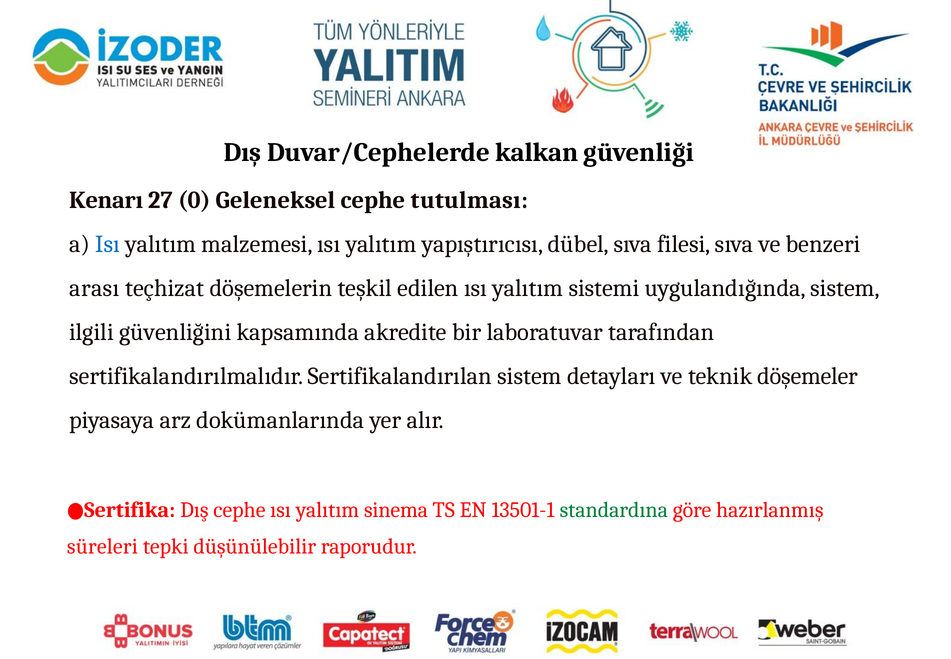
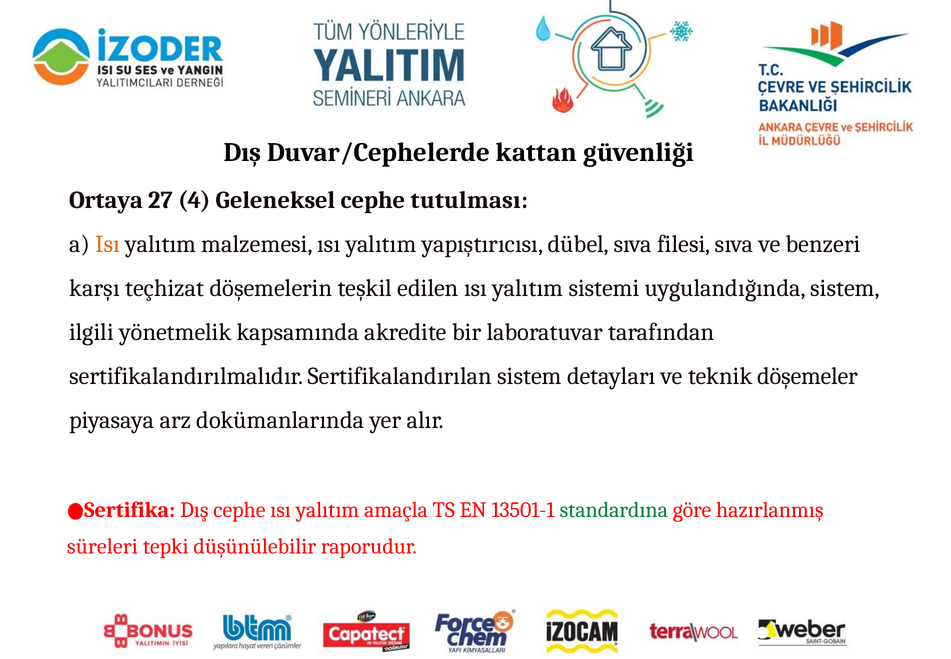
kalkan: kalkan -> kattan
Kenarı: Kenarı -> Ortaya
0: 0 -> 4
Isı colour: blue -> orange
arası: arası -> karşı
güvenliğini: güvenliğini -> yönetmelik
sinema: sinema -> amaçla
